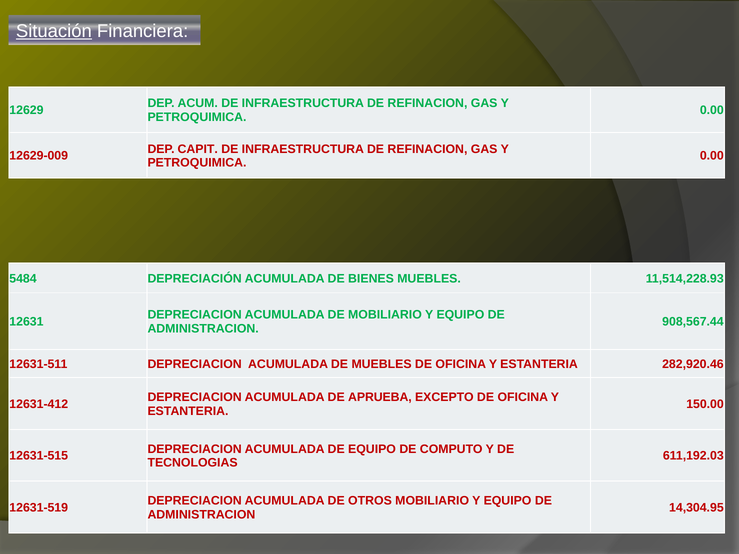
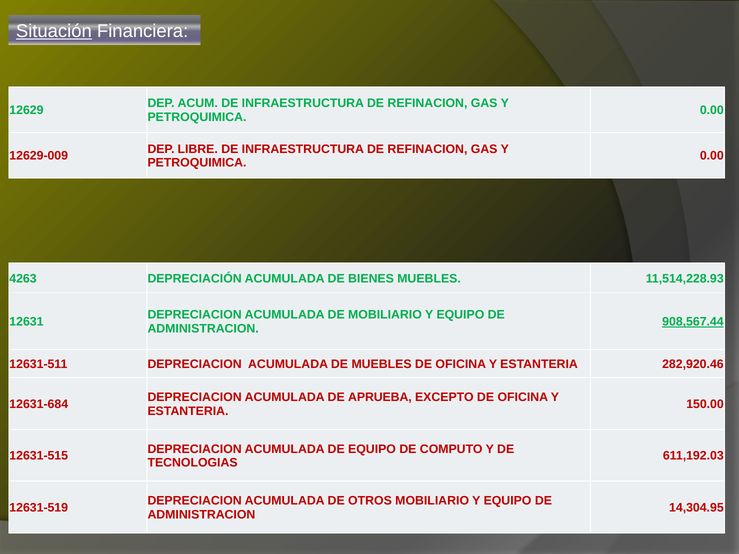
CAPIT: CAPIT -> LIBRE
5484: 5484 -> 4263
908,567.44 underline: none -> present
12631-412: 12631-412 -> 12631-684
